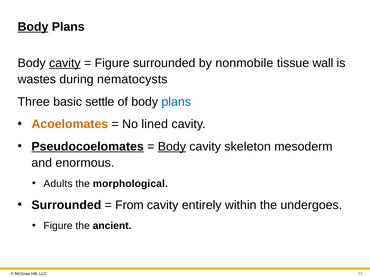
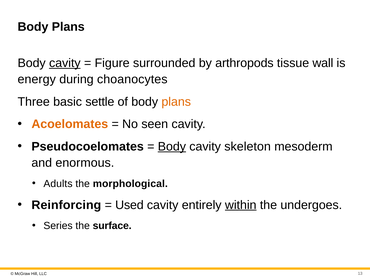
Body at (33, 27) underline: present -> none
nonmobile: nonmobile -> arthropods
wastes: wastes -> energy
nematocysts: nematocysts -> choanocytes
plans at (176, 102) colour: blue -> orange
lined: lined -> seen
Pseudocoelomates underline: present -> none
Surrounded at (66, 205): Surrounded -> Reinforcing
From: From -> Used
within underline: none -> present
Figure at (58, 226): Figure -> Series
ancient: ancient -> surface
